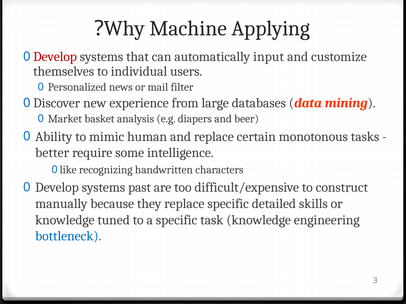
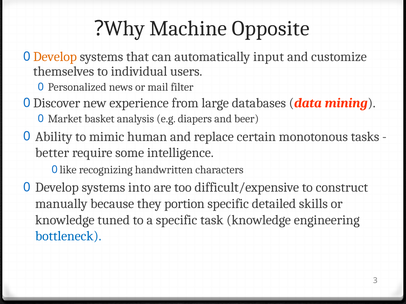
Applying: Applying -> Opposite
Develop at (55, 57) colour: red -> orange
past: past -> into
they replace: replace -> portion
